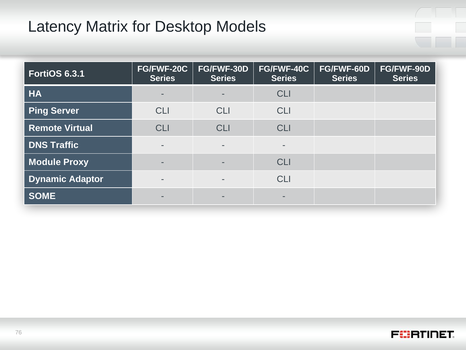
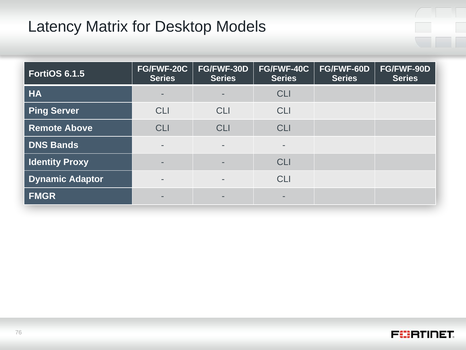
6.3.1: 6.3.1 -> 6.1.5
Virtual: Virtual -> Above
Traffic: Traffic -> Bands
Module: Module -> Identity
SOME: SOME -> FMGR
